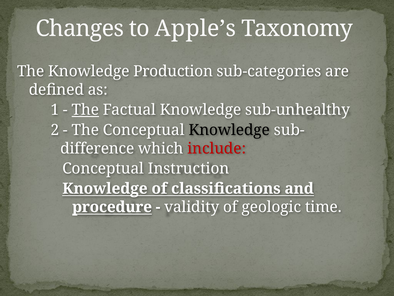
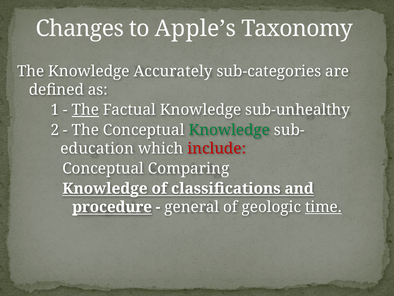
Production: Production -> Accurately
Knowledge at (229, 130) colour: black -> green
difference: difference -> education
Instruction: Instruction -> Comparing
validity: validity -> general
time underline: none -> present
